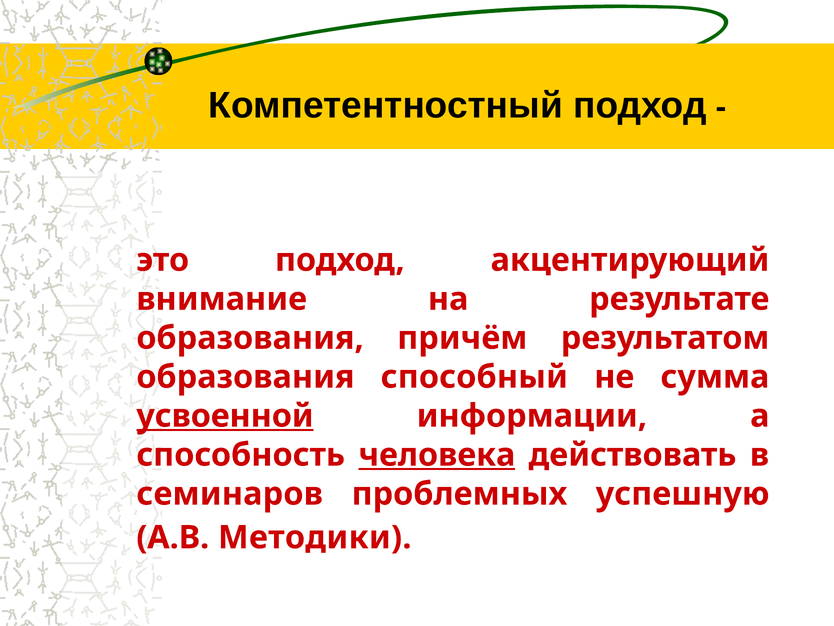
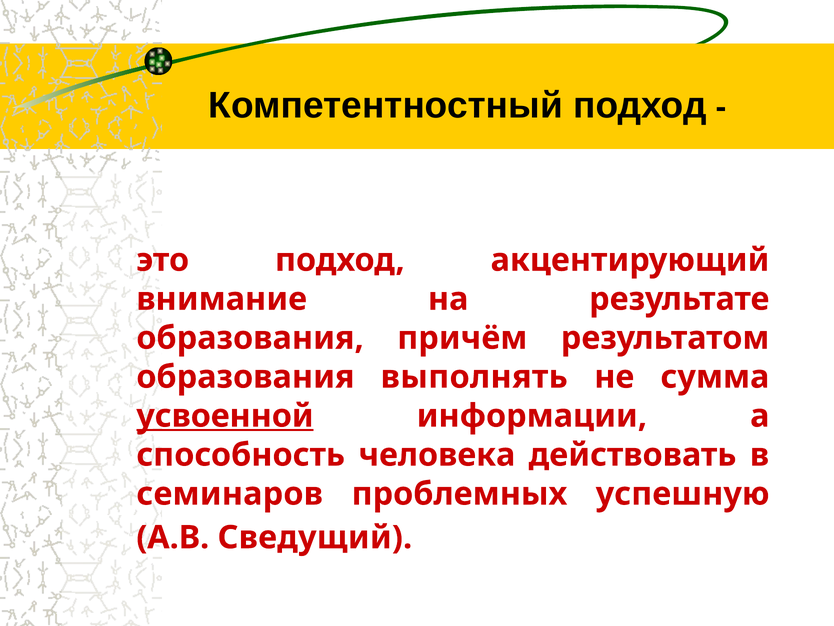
способный: способный -> выполнять
человека underline: present -> none
Методики: Методики -> Сведущий
